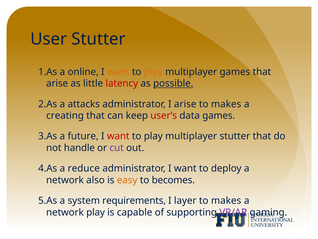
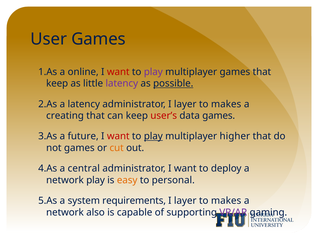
User Stutter: Stutter -> Games
want at (118, 72) colour: orange -> red
play at (153, 72) colour: orange -> purple
arise at (57, 83): arise -> keep
latency at (122, 83) colour: red -> purple
a attacks: attacks -> latency
administrator I arise: arise -> layer
play at (153, 136) underline: none -> present
multiplayer stutter: stutter -> higher
not handle: handle -> games
cut colour: purple -> orange
reduce: reduce -> central
network also: also -> play
becomes: becomes -> personal
network play: play -> also
